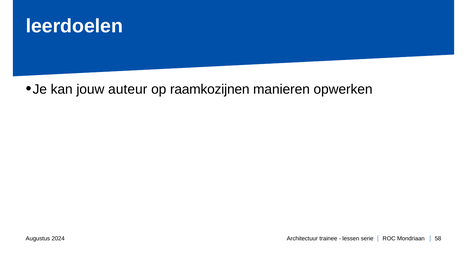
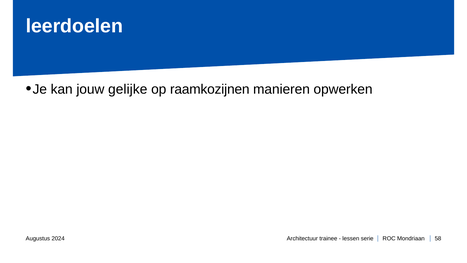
auteur: auteur -> gelijke
